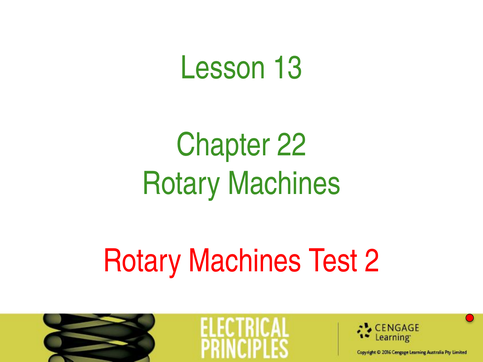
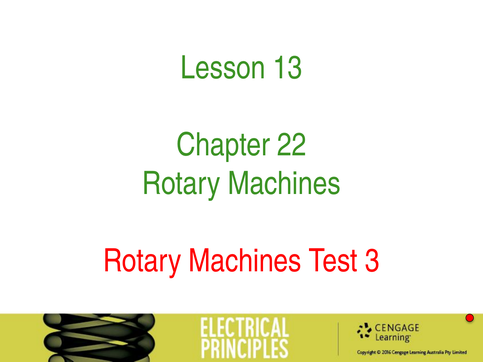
2: 2 -> 3
